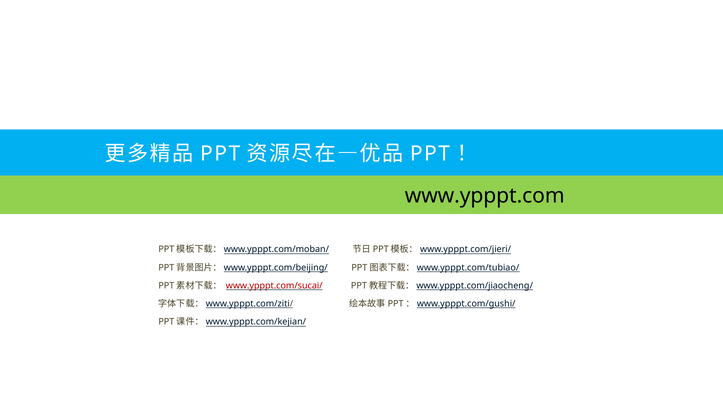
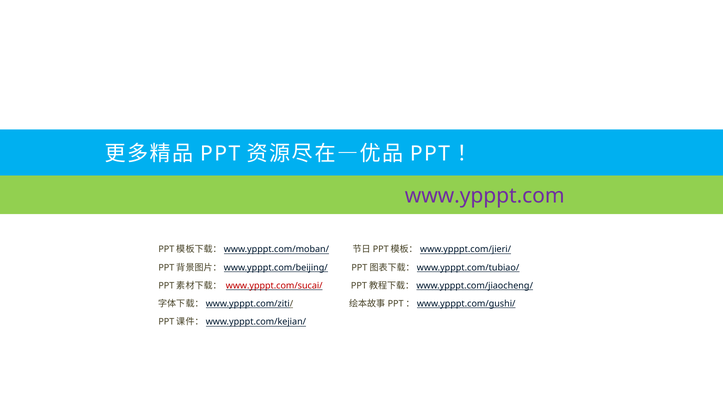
www.ypppt.com colour: black -> purple
